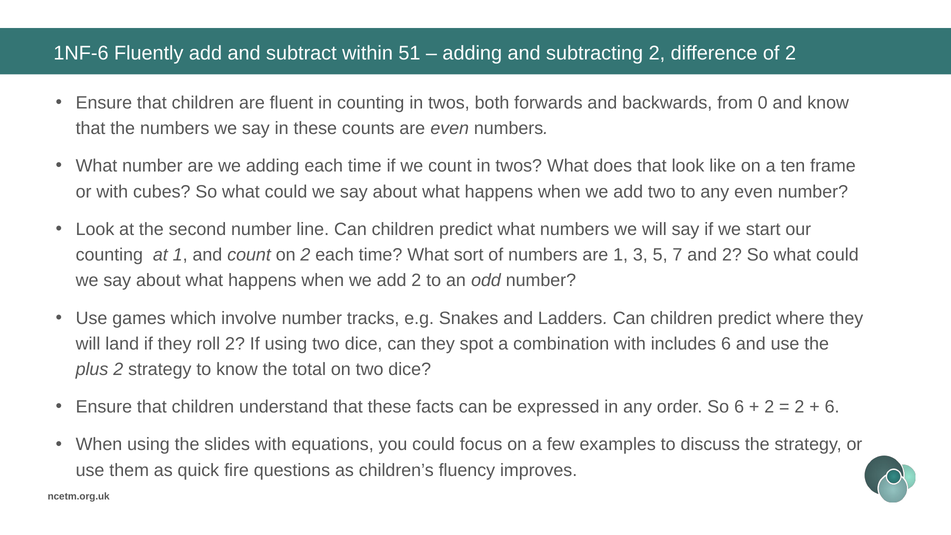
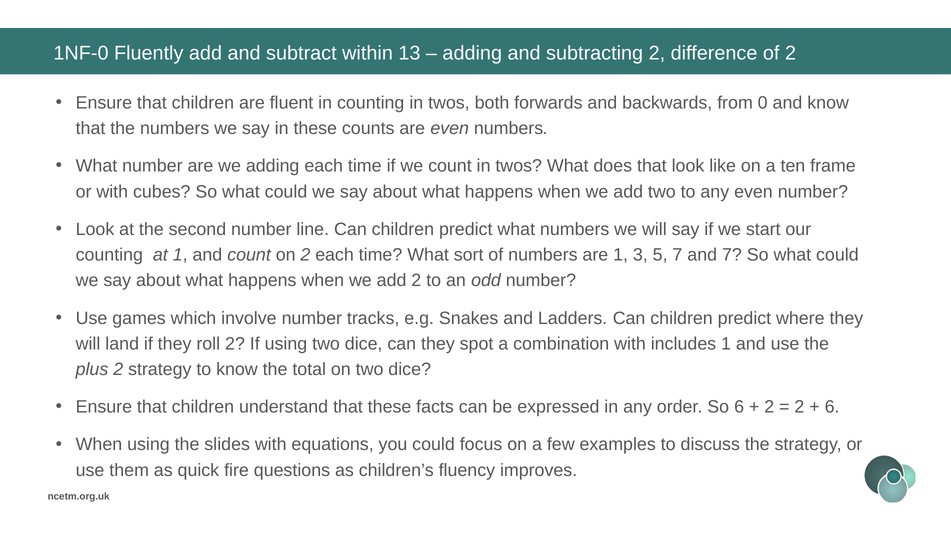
1NF-6: 1NF-6 -> 1NF-0
51: 51 -> 13
and 2: 2 -> 7
includes 6: 6 -> 1
